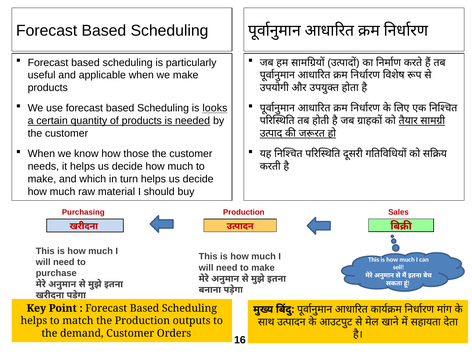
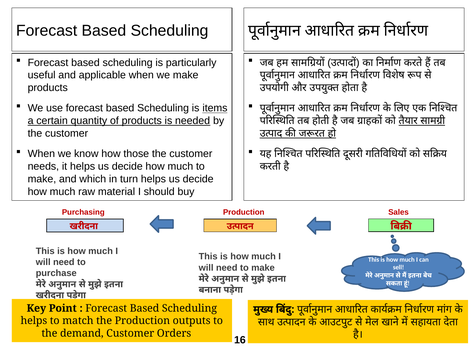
looks: looks -> items
